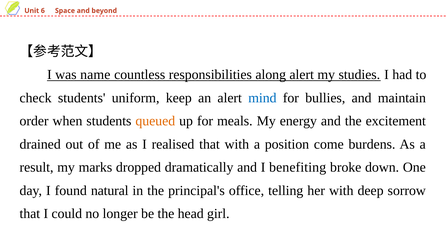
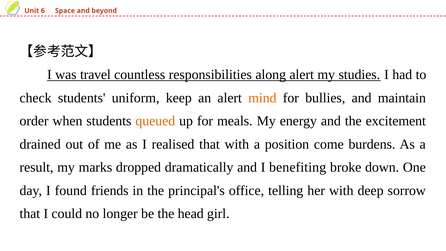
name: name -> travel
mind colour: blue -> orange
natural: natural -> friends
